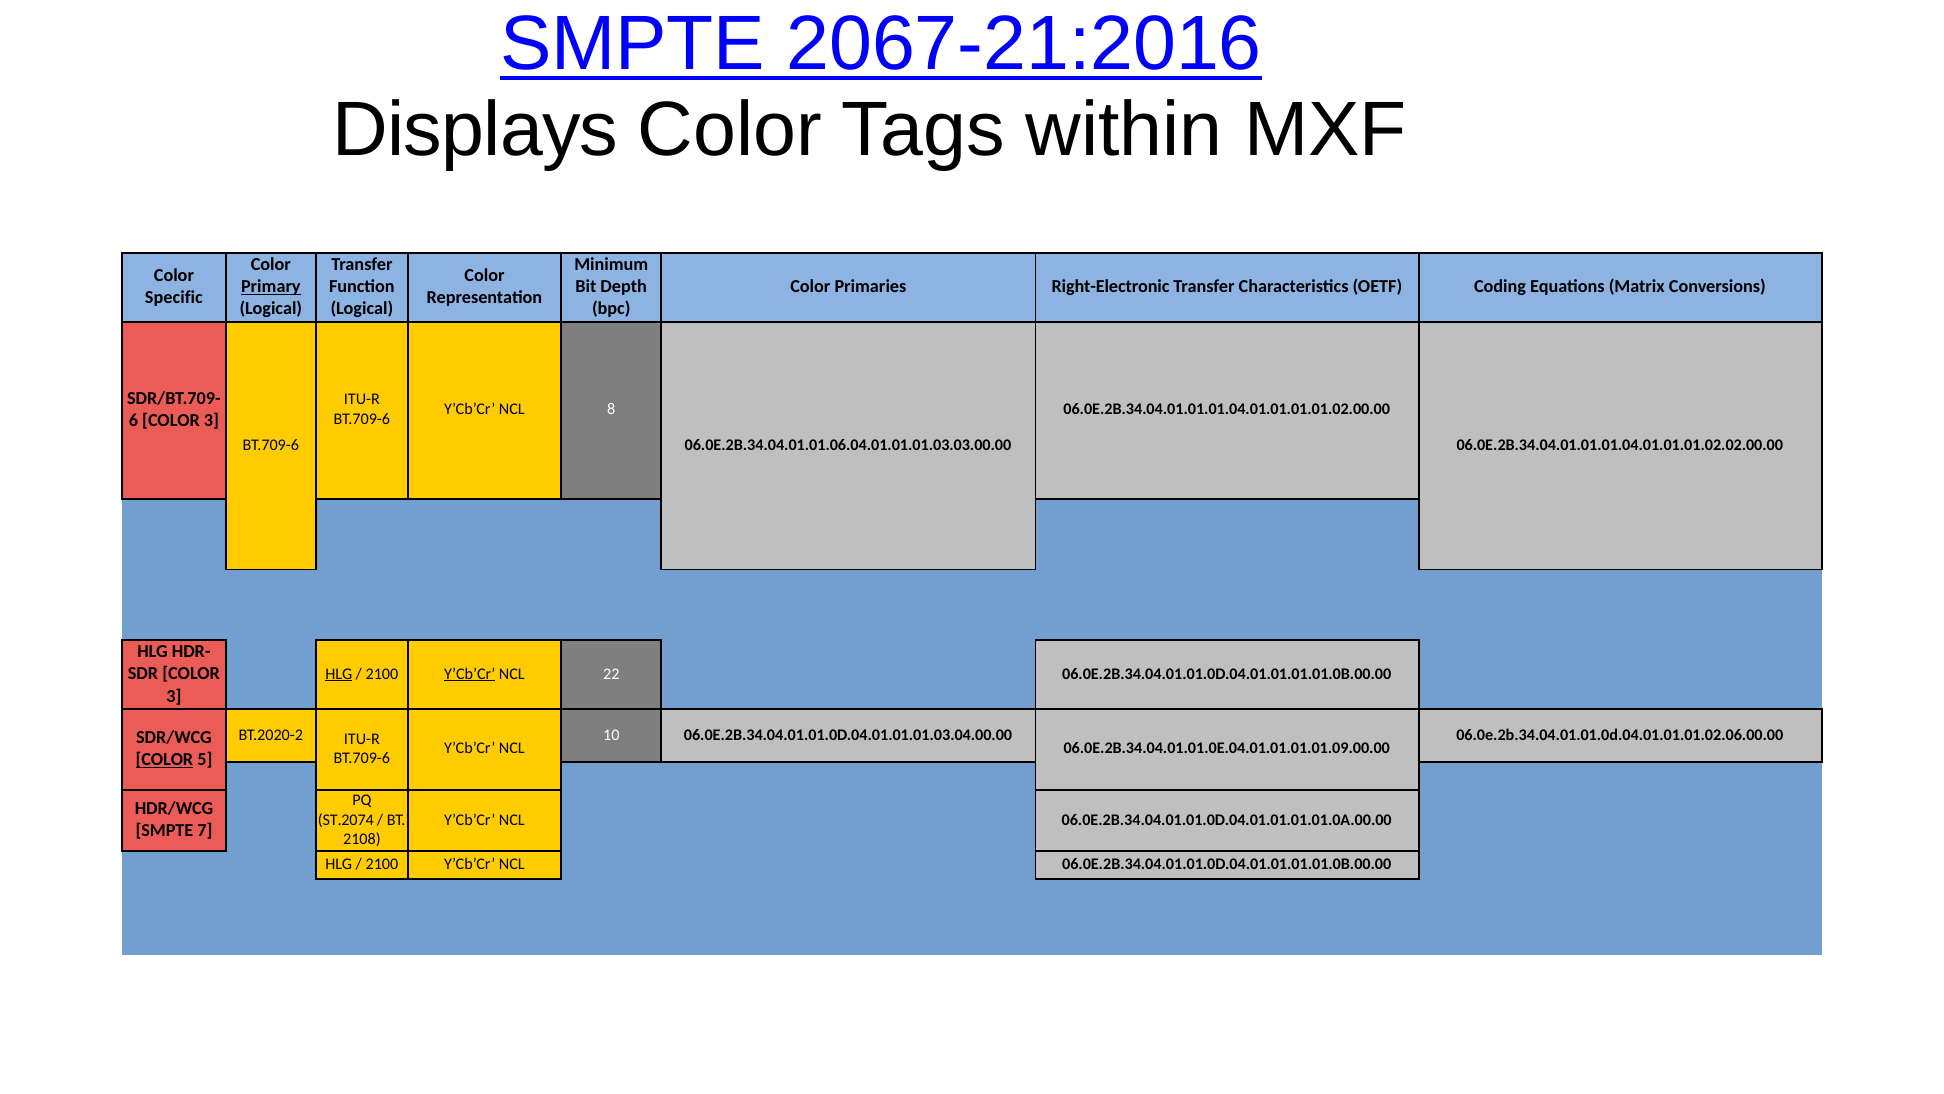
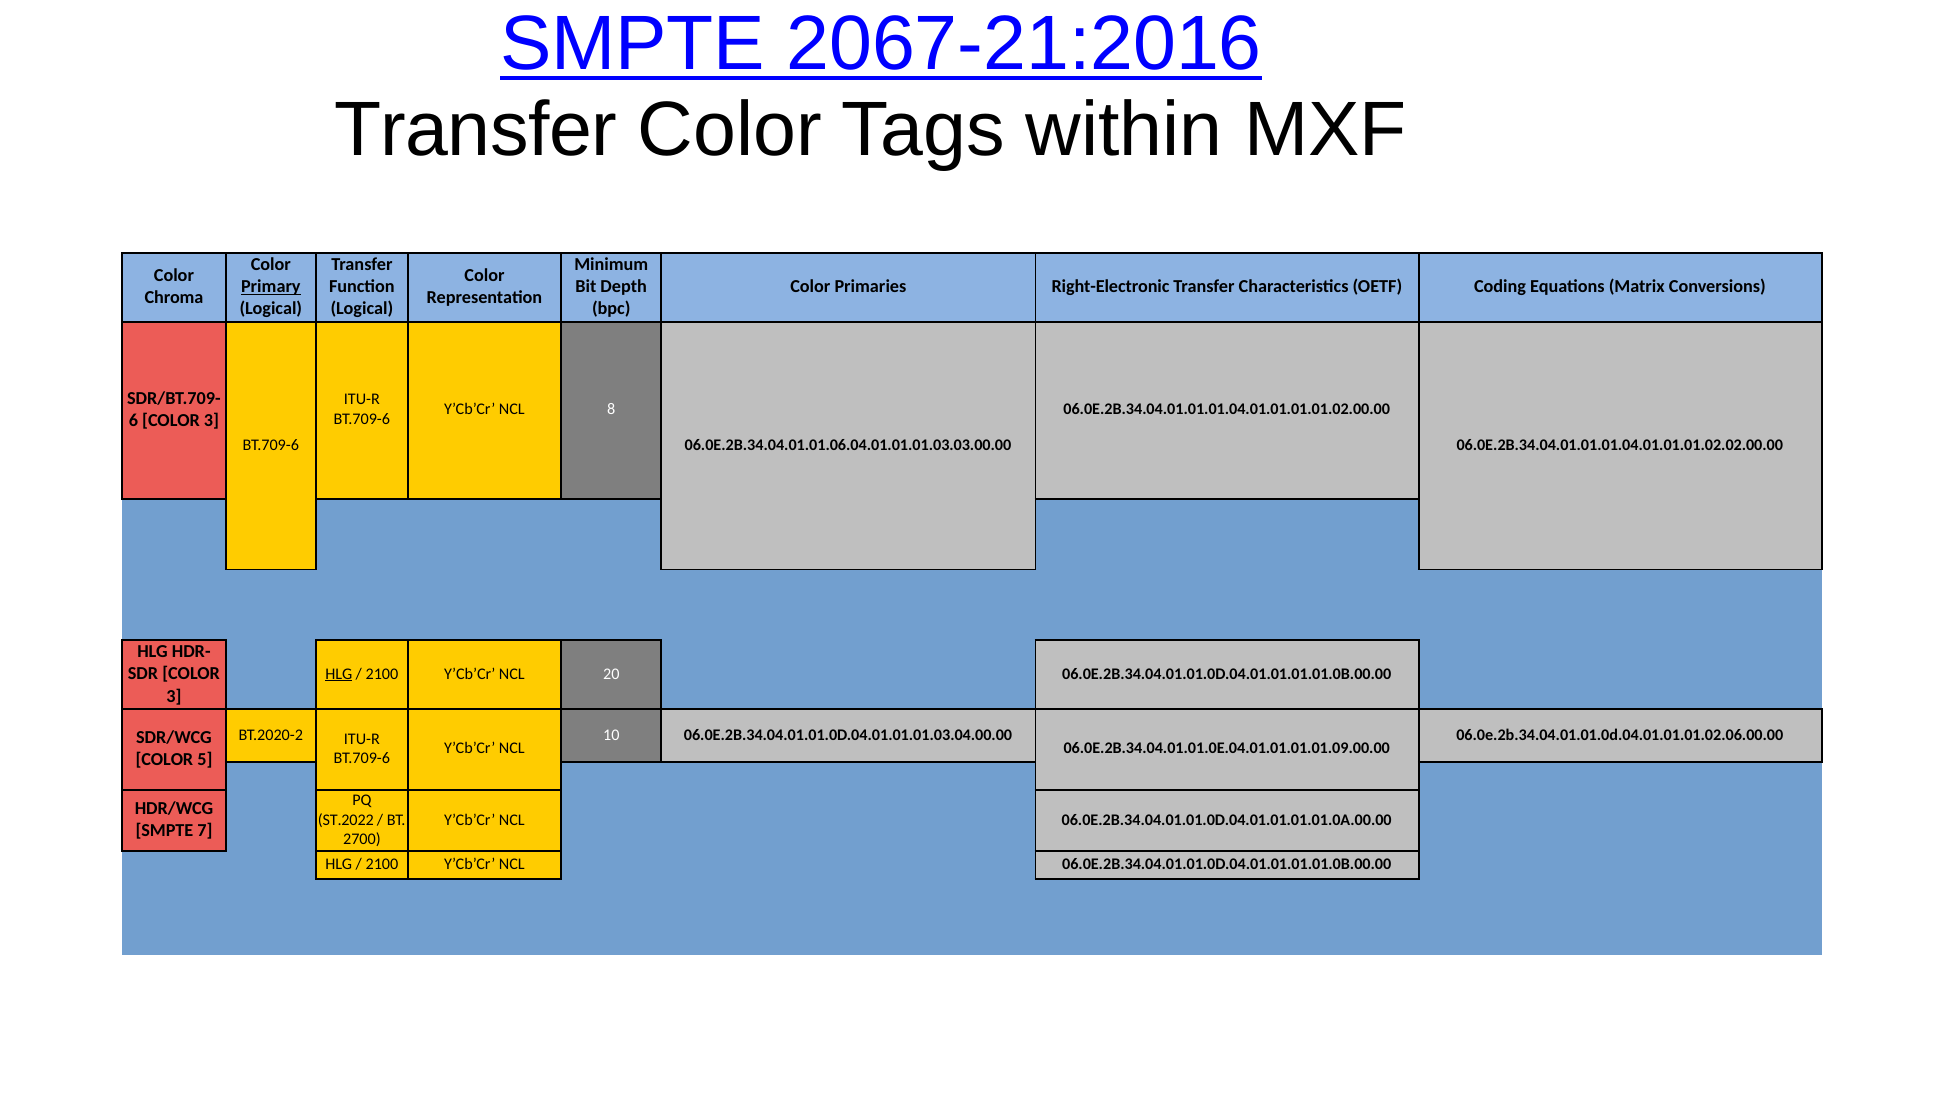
Displays at (476, 130): Displays -> Transfer
Specific: Specific -> Chroma
Y’Cb’Cr at (470, 673) underline: present -> none
22: 22 -> 20
COLOR at (164, 759) underline: present -> none
ST.2074: ST.2074 -> ST.2022
2108: 2108 -> 2700
